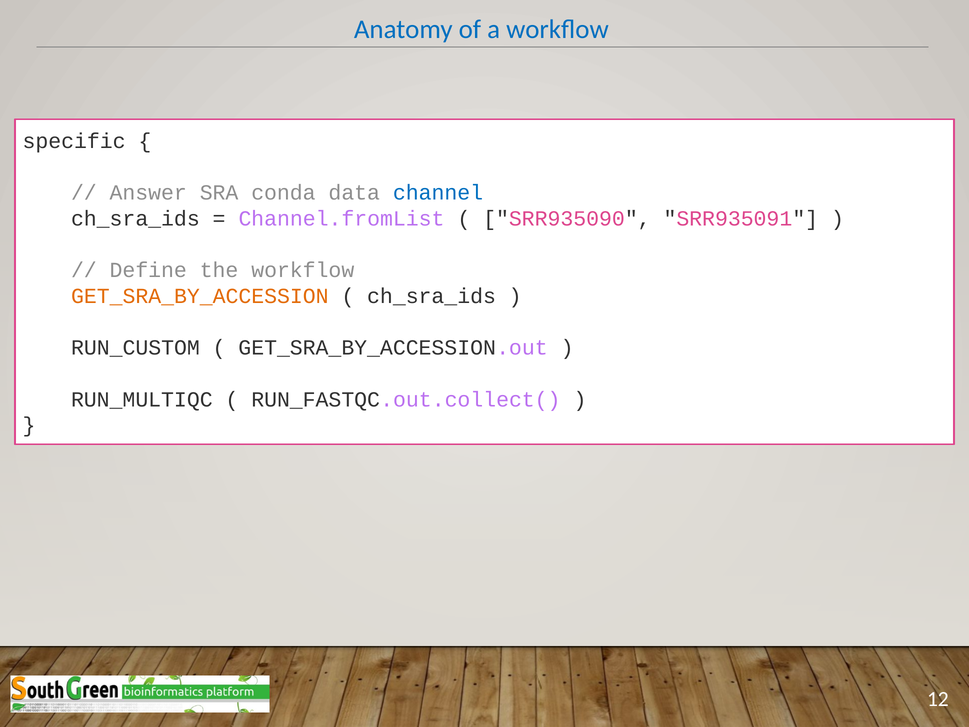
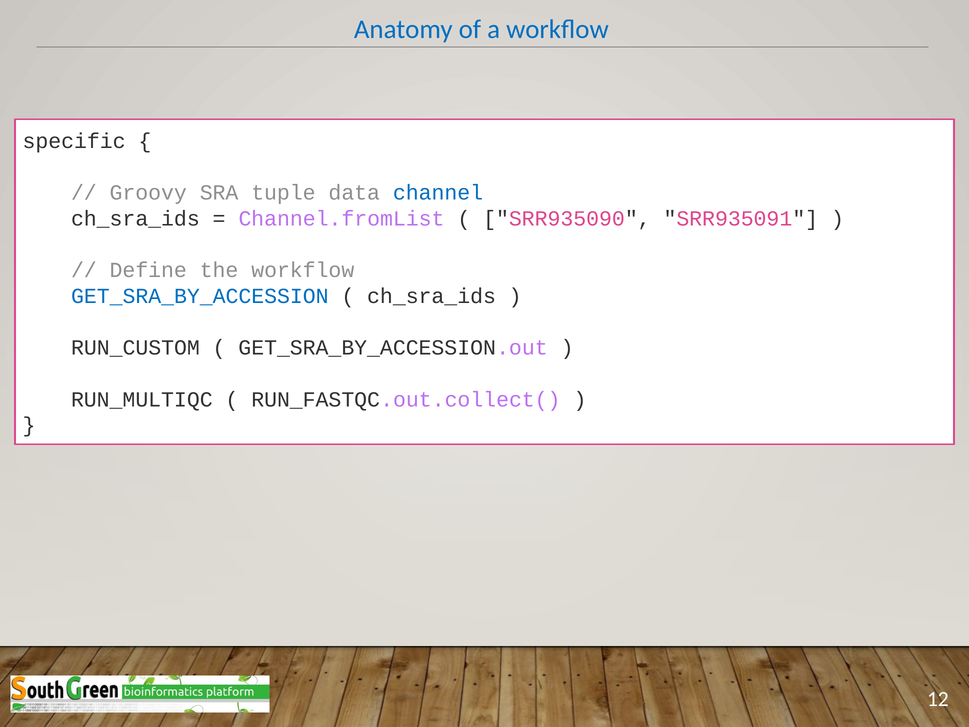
Answer: Answer -> Groovy
conda: conda -> tuple
GET_SRA_BY_ACCESSION colour: orange -> blue
